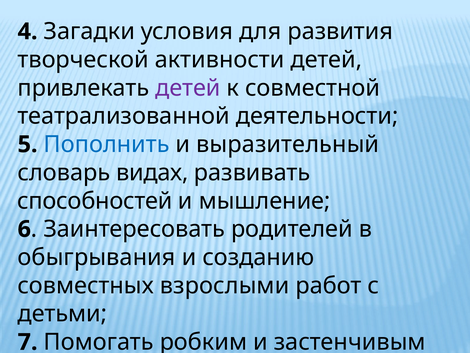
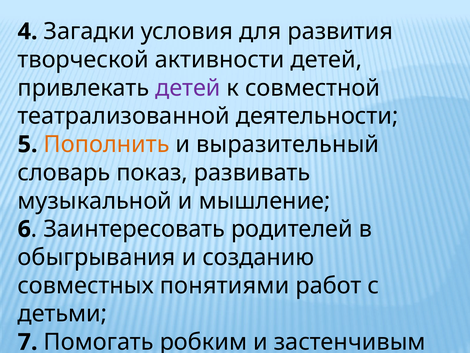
Пополнить colour: blue -> orange
видах: видах -> показ
способностей: способностей -> музыкальной
взрослыми: взрослыми -> понятиями
